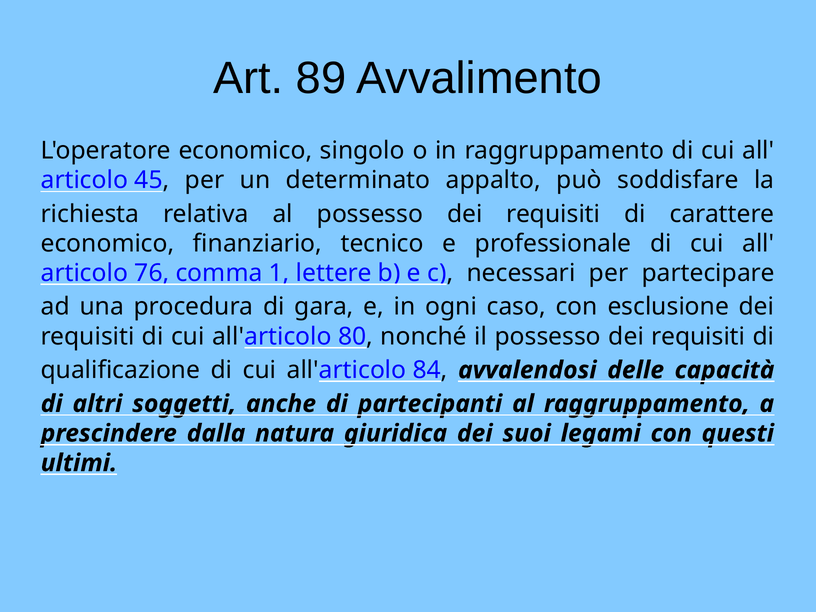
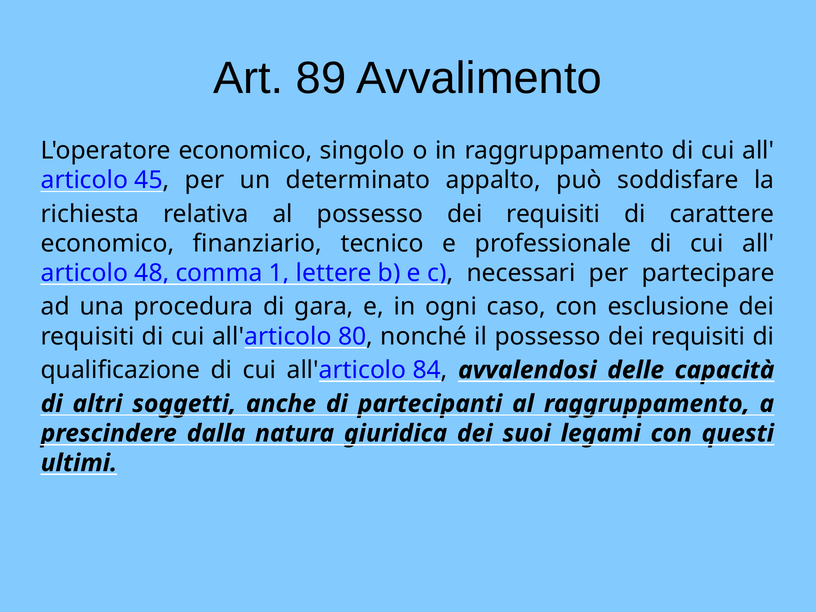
76: 76 -> 48
